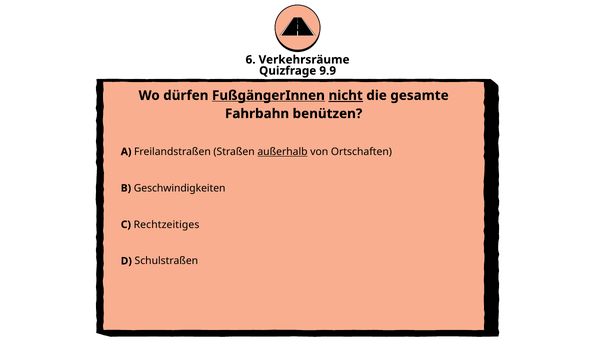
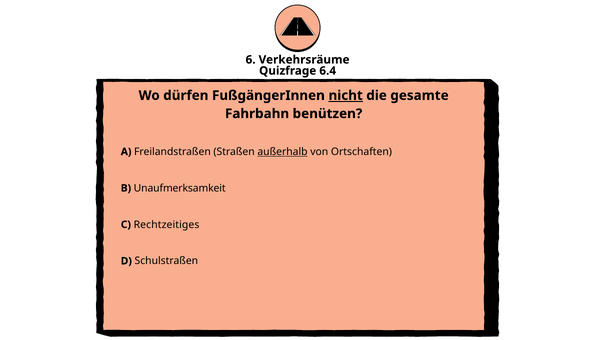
9.9: 9.9 -> 6.4
FußgängerInnen underline: present -> none
Geschwindigkeiten: Geschwindigkeiten -> Unaufmerksamkeit
